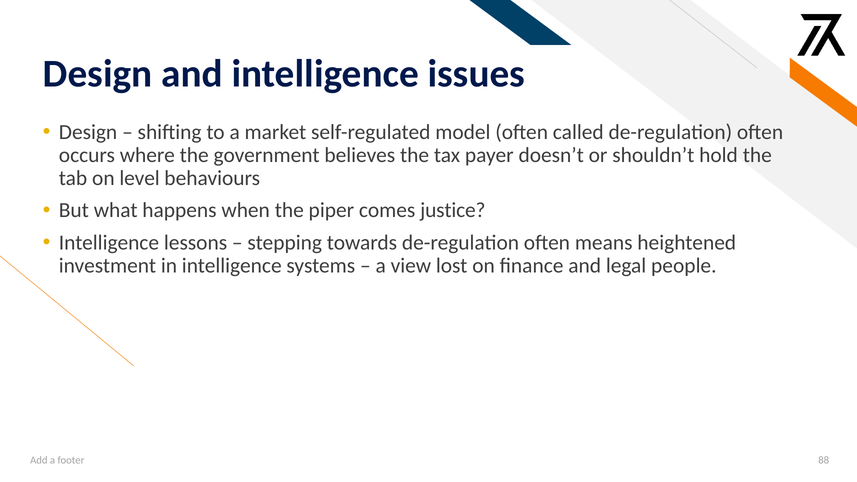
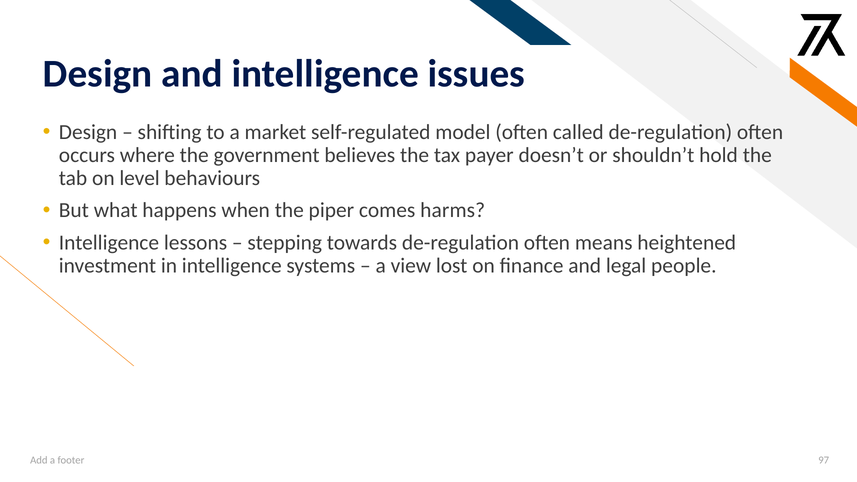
justice: justice -> harms
88: 88 -> 97
